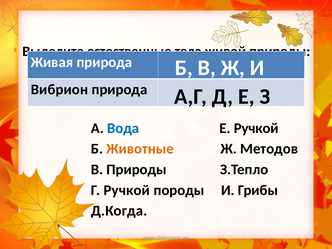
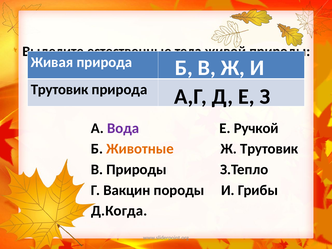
Вибрион at (59, 90): Вибрион -> Трутовик
Вода colour: blue -> purple
Ж Методов: Методов -> Трутовик
Г Ручкой: Ручкой -> Вакцин
